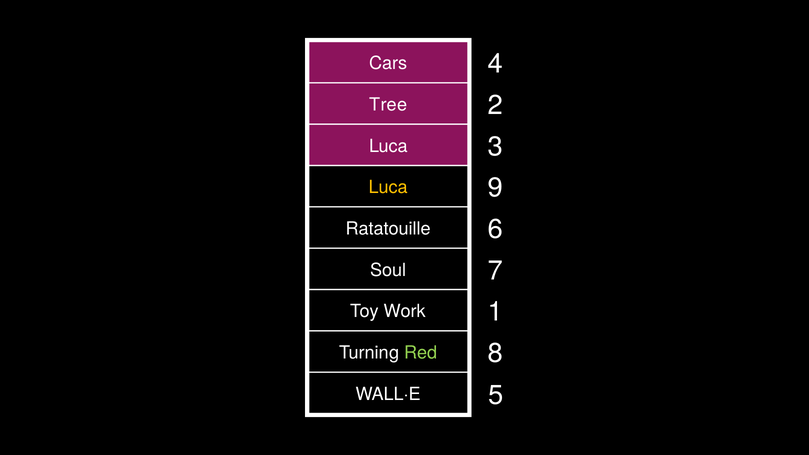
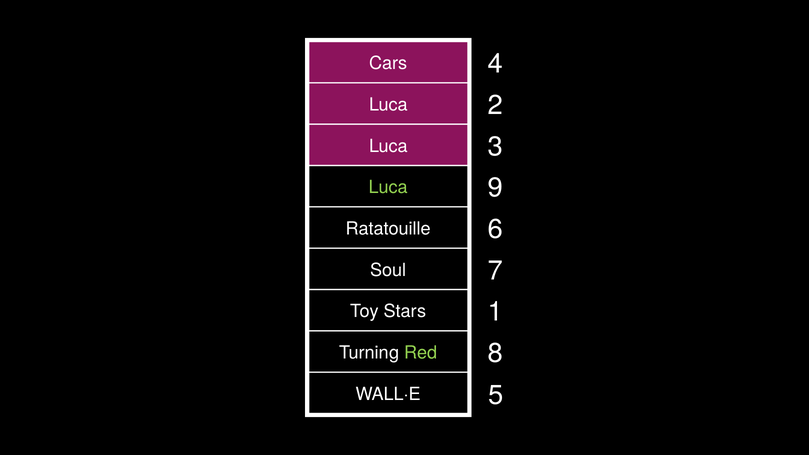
Tree at (388, 105): Tree -> Luca
Luca at (388, 187) colour: yellow -> light green
Work: Work -> Stars
